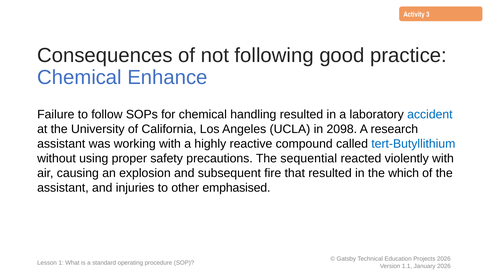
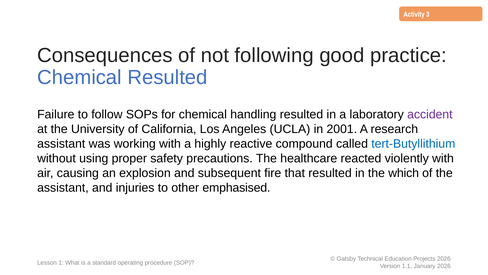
Chemical Enhance: Enhance -> Resulted
accident colour: blue -> purple
2098: 2098 -> 2001
sequential: sequential -> healthcare
